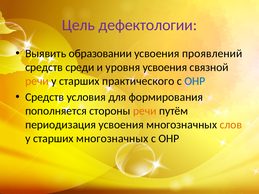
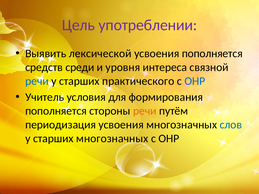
дефектологии: дефектологии -> употреблении
образовании: образовании -> лексической
усвоения проявлений: проявлений -> пополняется
уровня усвоения: усвоения -> интереса
речи at (37, 81) colour: orange -> blue
Средств at (45, 97): Средств -> Учитель
слов colour: orange -> blue
